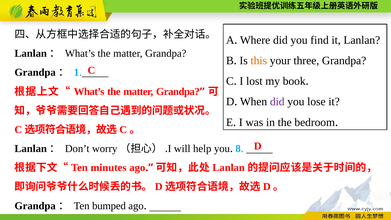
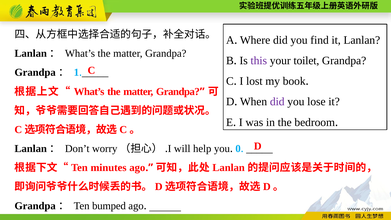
this colour: orange -> purple
three: three -> toilet
8: 8 -> 0
